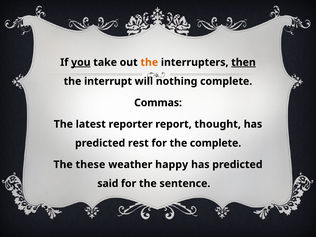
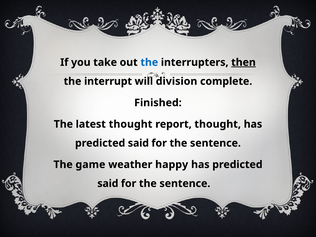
you underline: present -> none
the at (149, 62) colour: orange -> blue
nothing: nothing -> division
Commas: Commas -> Finished
latest reporter: reporter -> thought
rest at (138, 143): rest -> said
complete at (216, 143): complete -> sentence
these: these -> game
